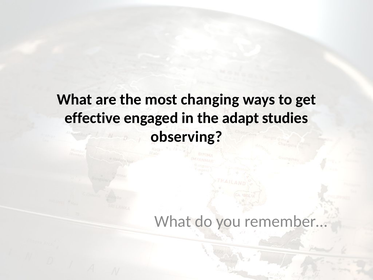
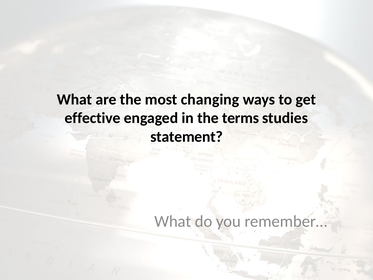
adapt: adapt -> terms
observing: observing -> statement
